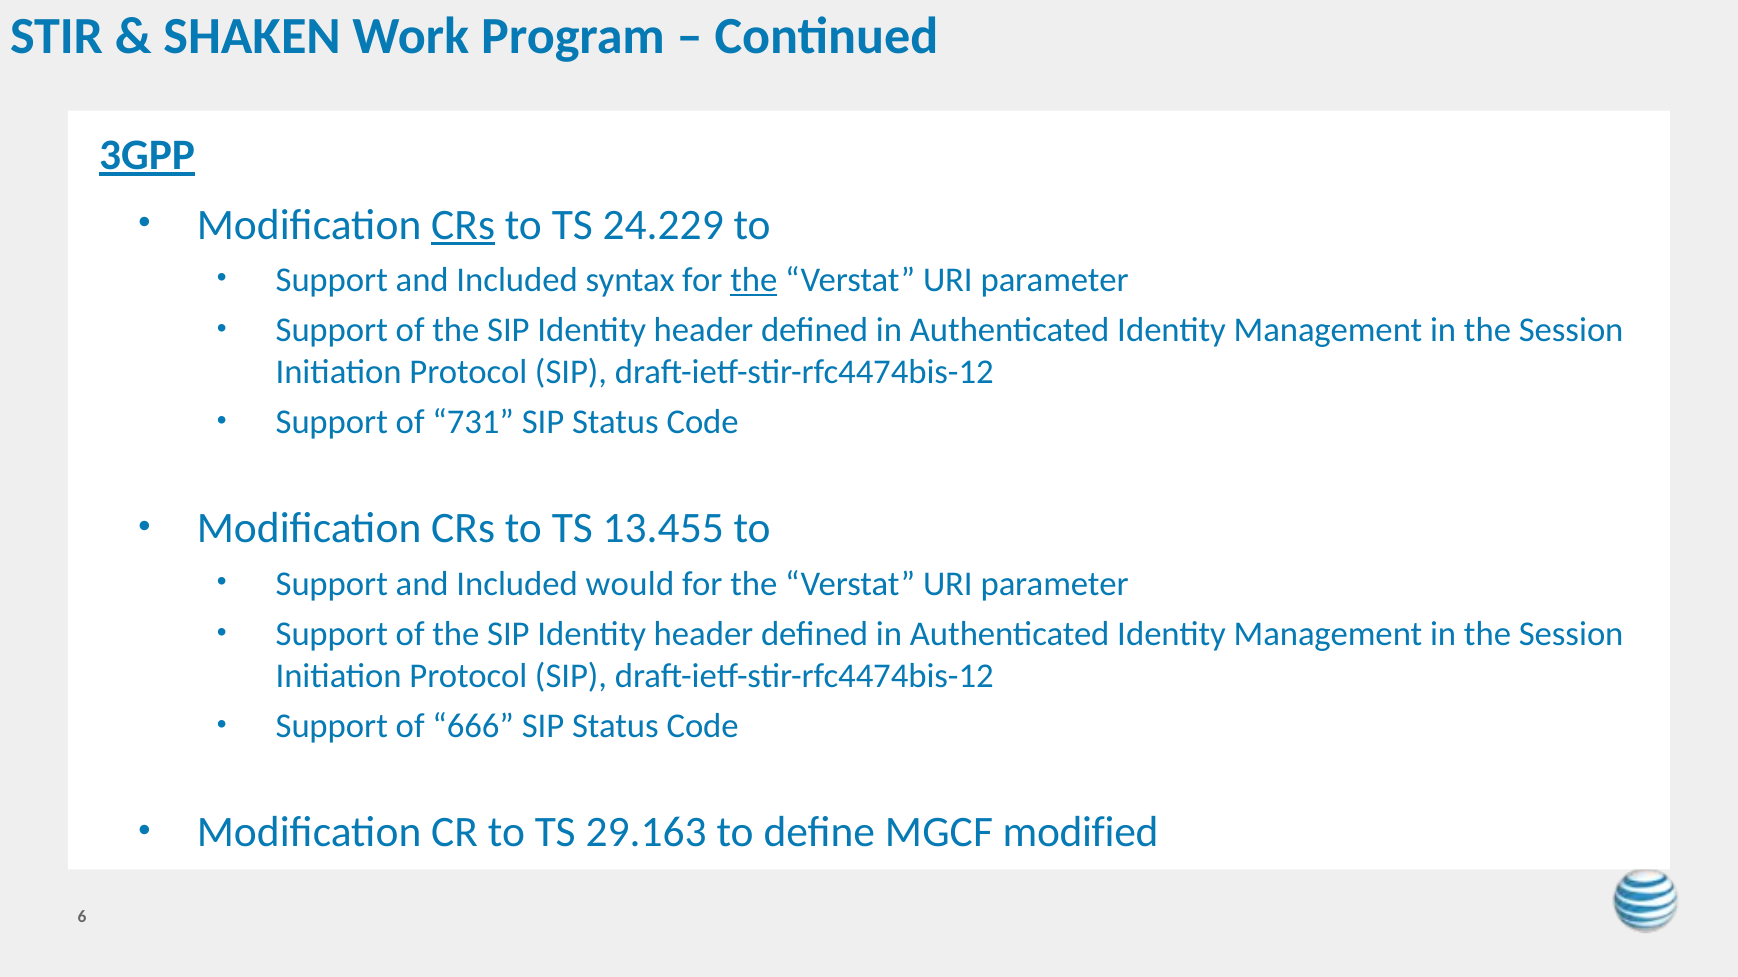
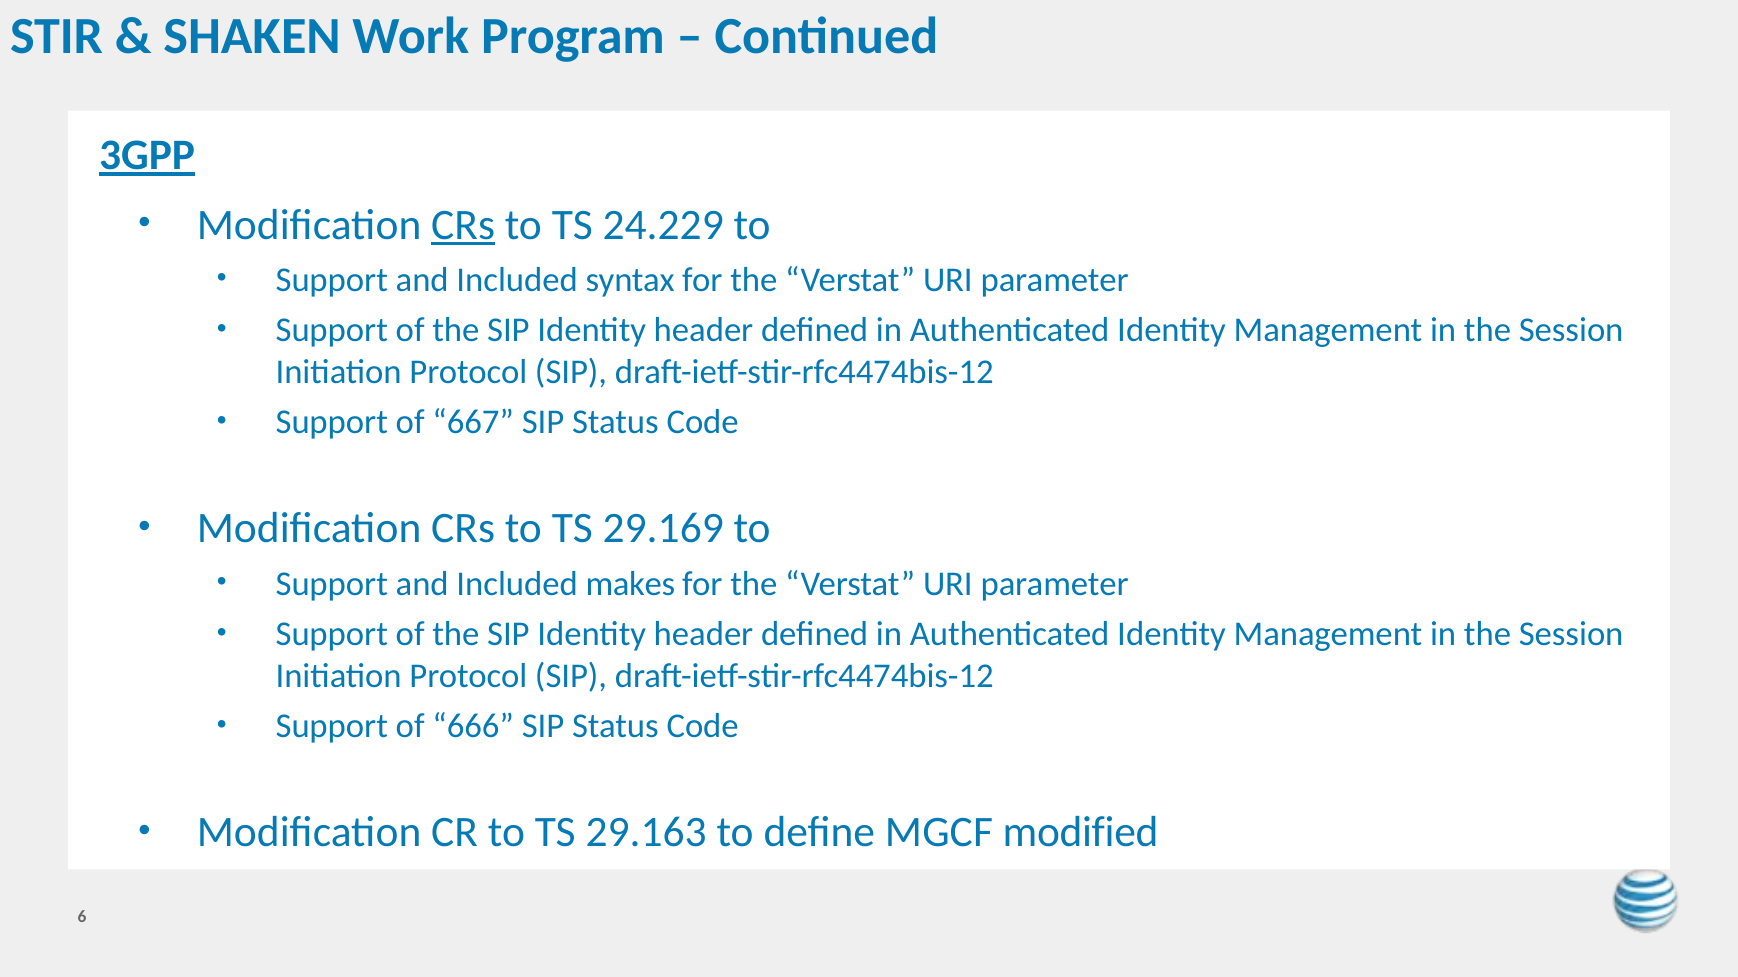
the at (754, 280) underline: present -> none
731: 731 -> 667
13.455: 13.455 -> 29.169
would: would -> makes
